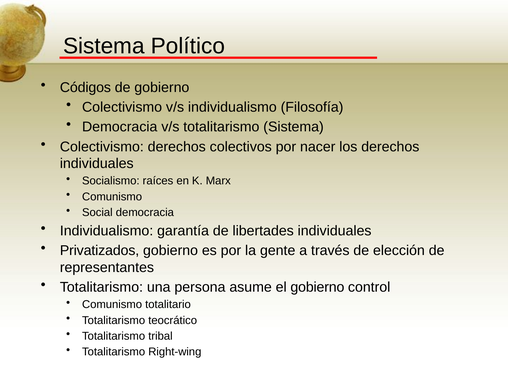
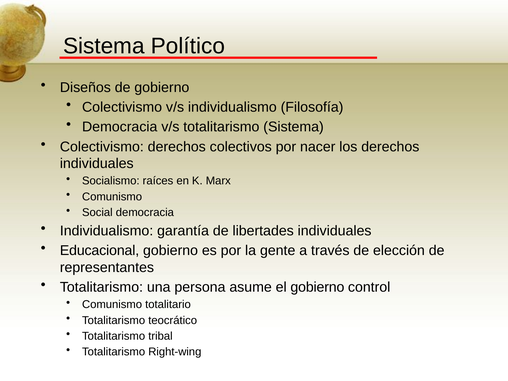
Códigos: Códigos -> Diseños
Privatizados: Privatizados -> Educacional
